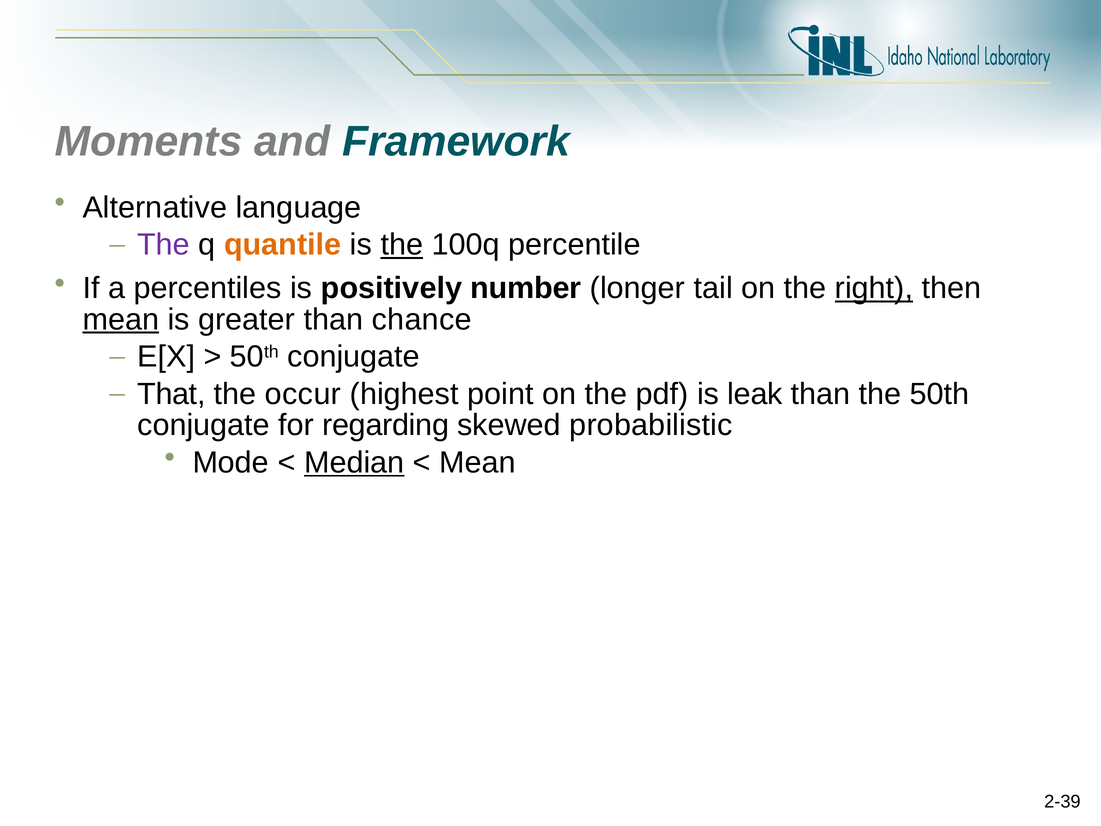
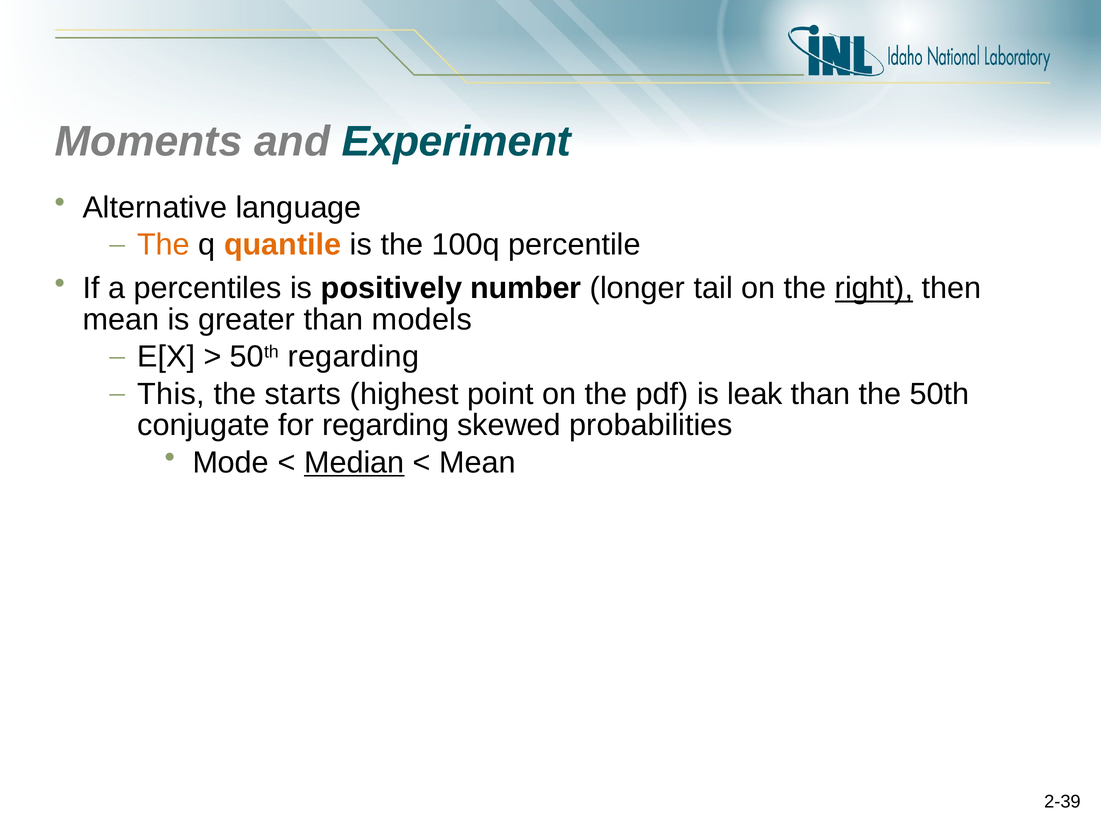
Framework: Framework -> Experiment
The at (164, 245) colour: purple -> orange
the at (402, 245) underline: present -> none
mean at (121, 319) underline: present -> none
chance: chance -> models
conjugate at (354, 357): conjugate -> regarding
That: That -> This
occur: occur -> starts
probabilistic: probabilistic -> probabilities
